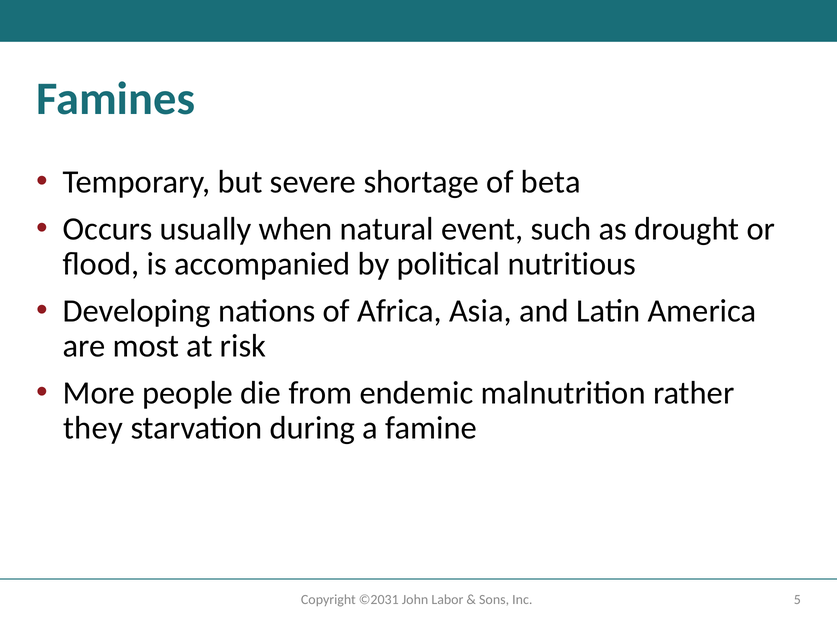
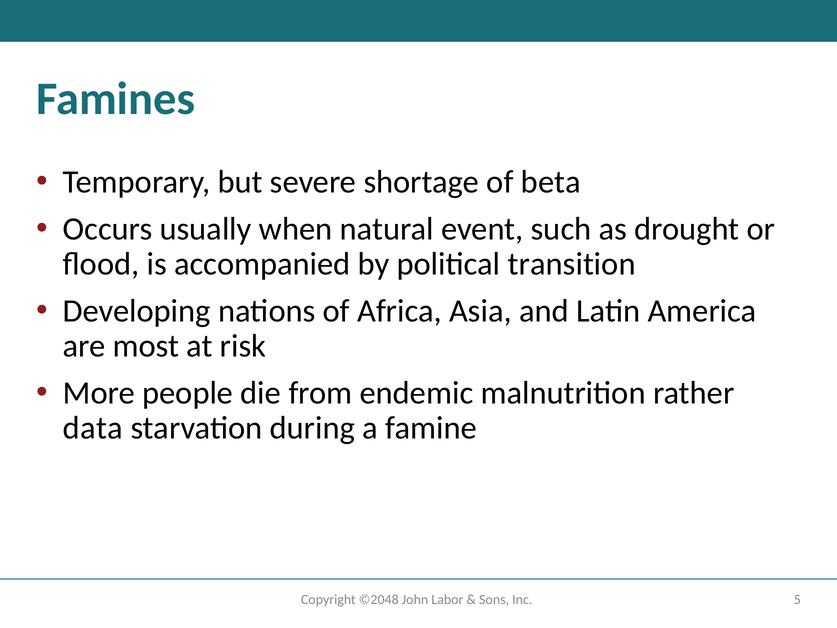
nutritious: nutritious -> transition
they: they -> data
©2031: ©2031 -> ©2048
